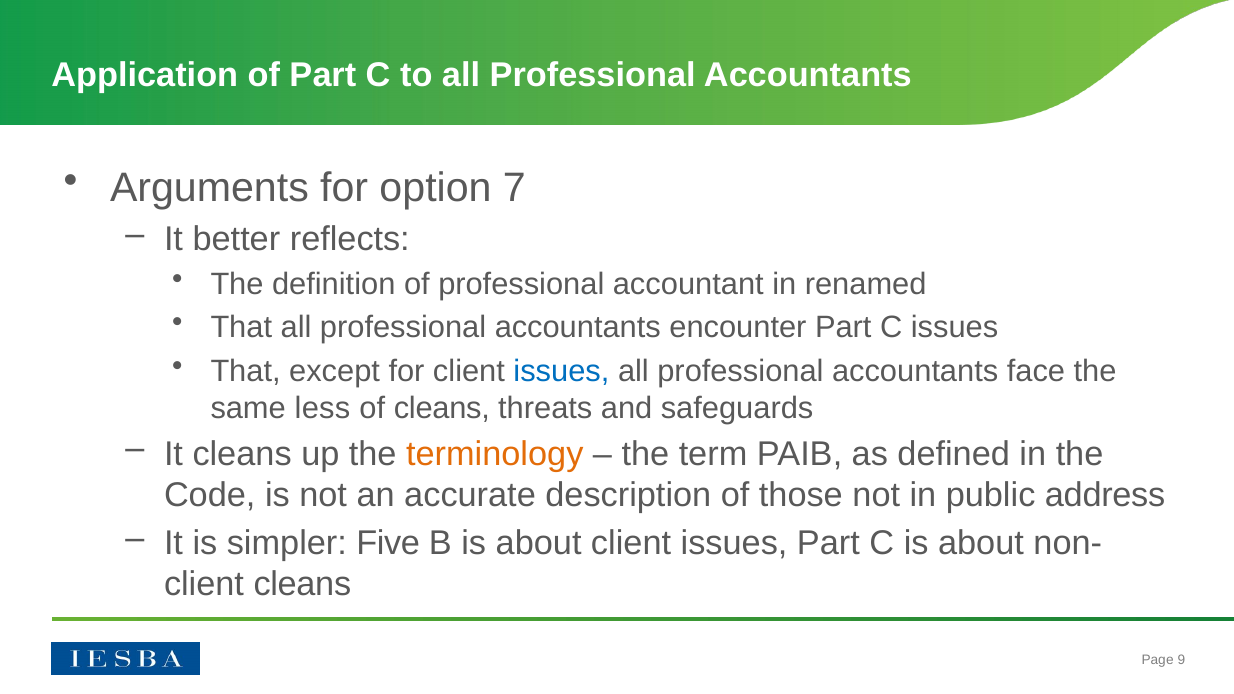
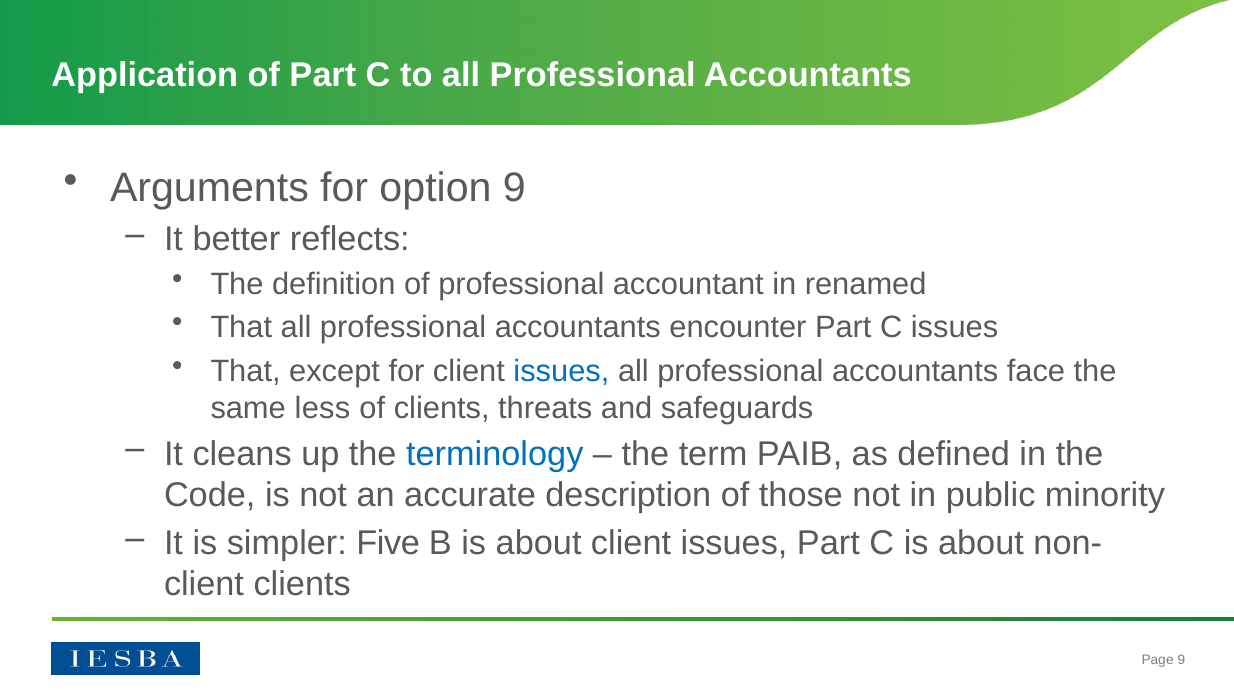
option 7: 7 -> 9
of cleans: cleans -> clients
terminology colour: orange -> blue
address: address -> minority
client cleans: cleans -> clients
